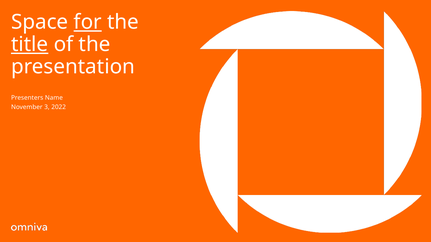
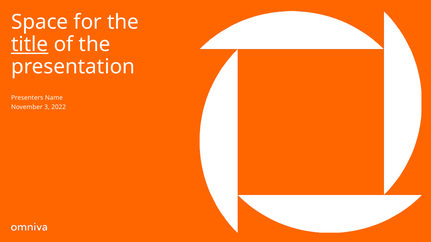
for underline: present -> none
